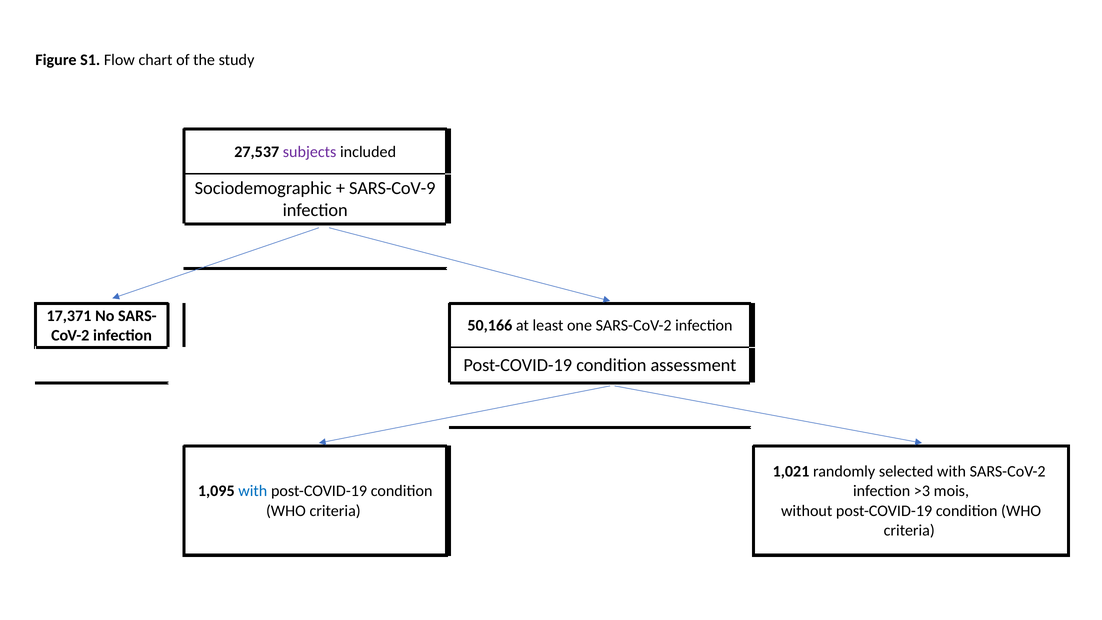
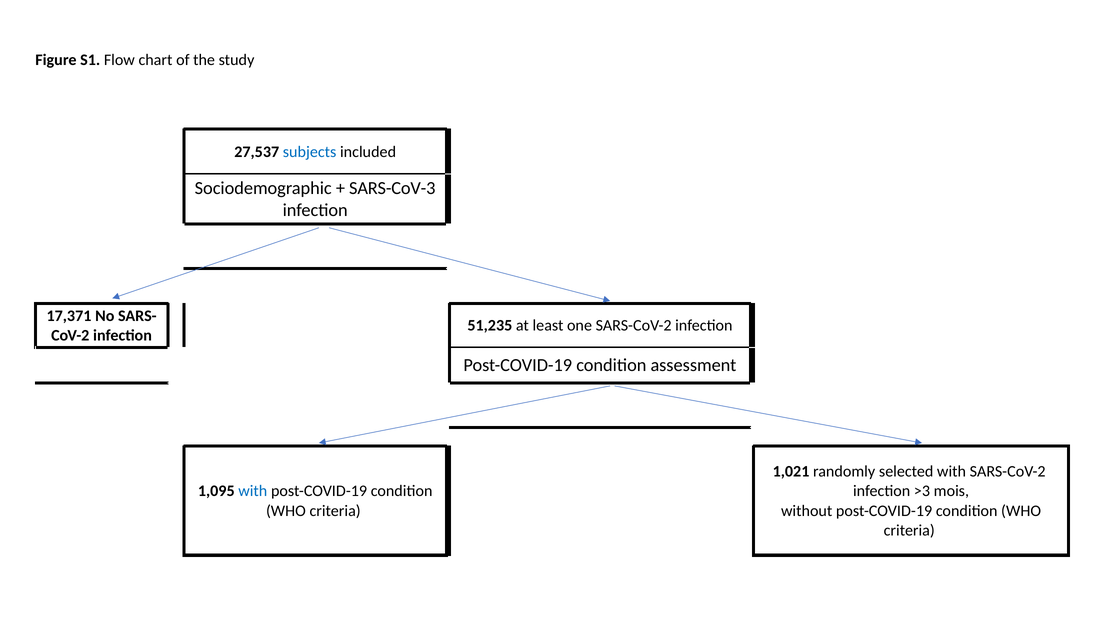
subjects colour: purple -> blue
SARS-CoV-9: SARS-CoV-9 -> SARS-CoV-3
50,166: 50,166 -> 51,235
